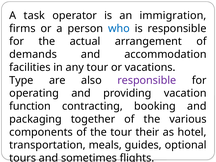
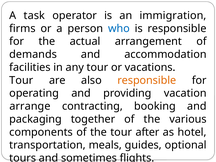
Type at (21, 80): Type -> Tour
responsible at (147, 80) colour: purple -> orange
function: function -> arrange
their: their -> after
